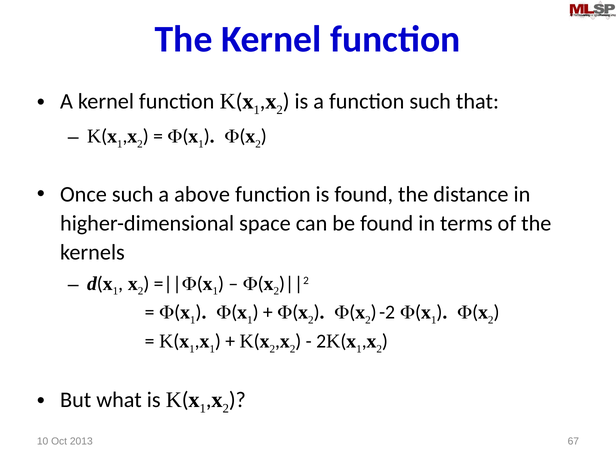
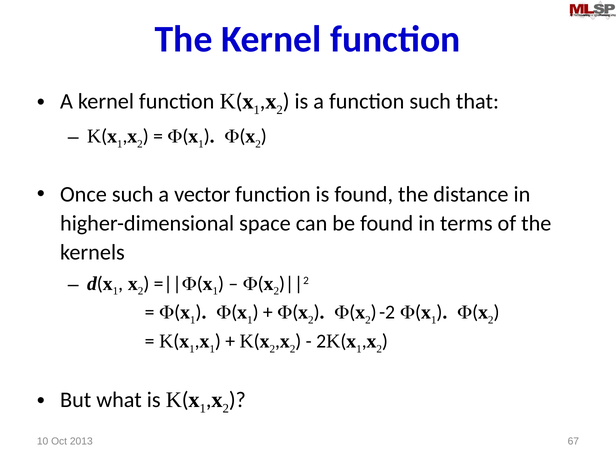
above: above -> vector
